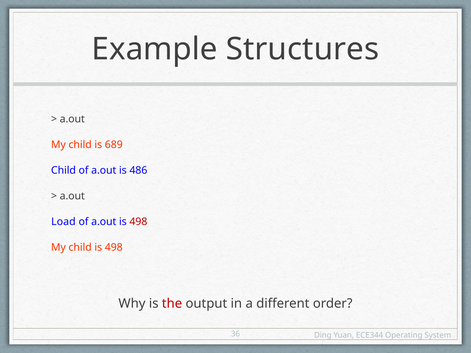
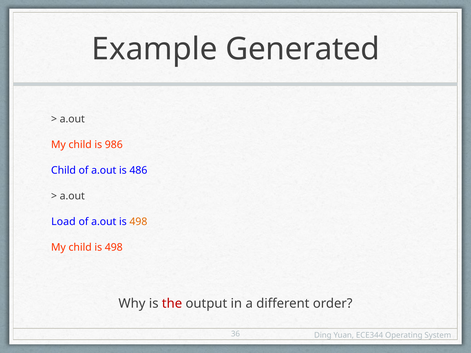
Structures: Structures -> Generated
689: 689 -> 986
498 at (138, 222) colour: red -> orange
